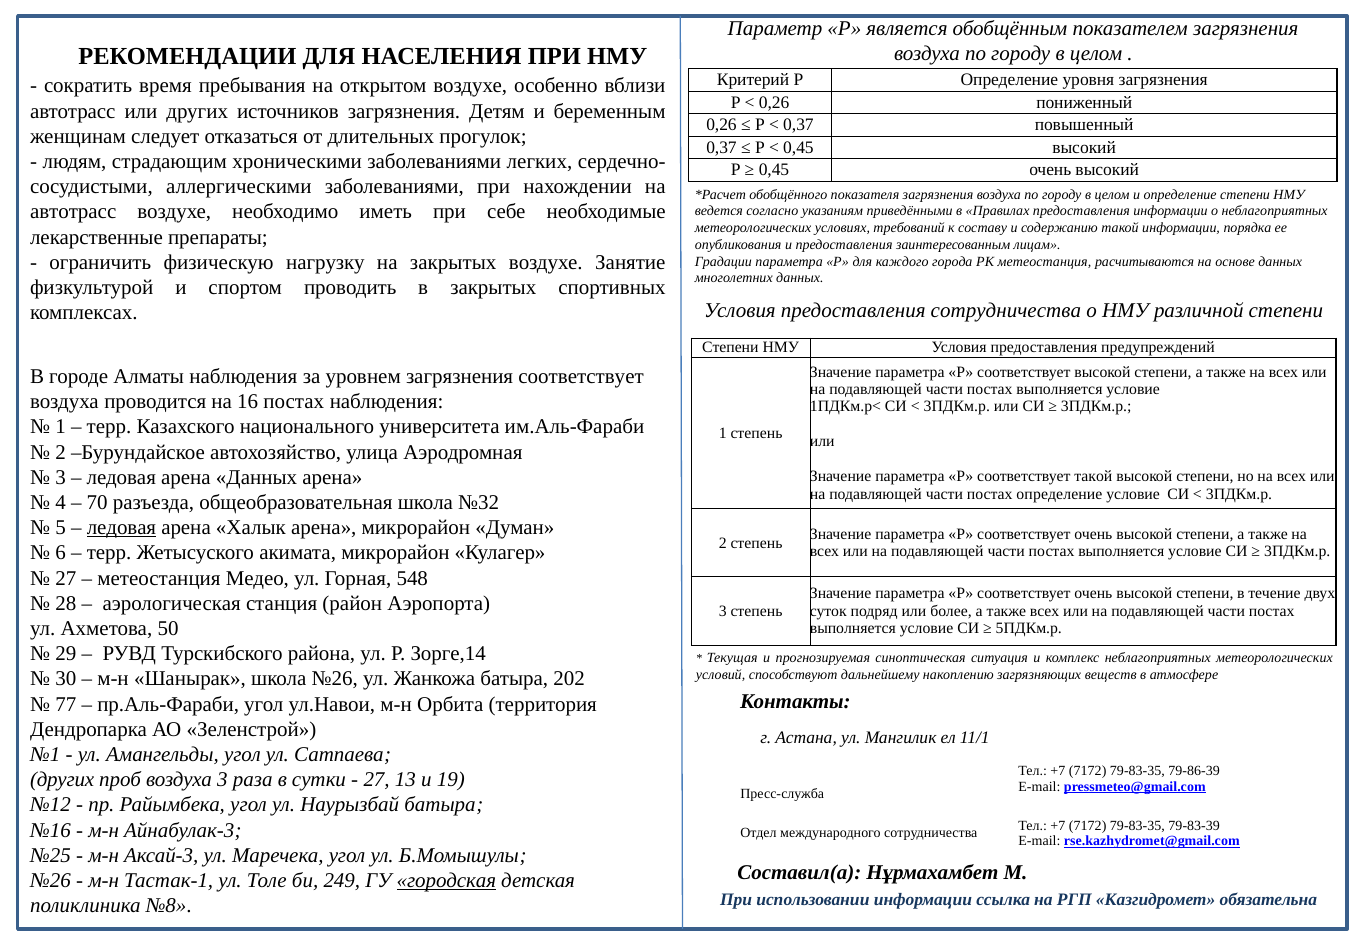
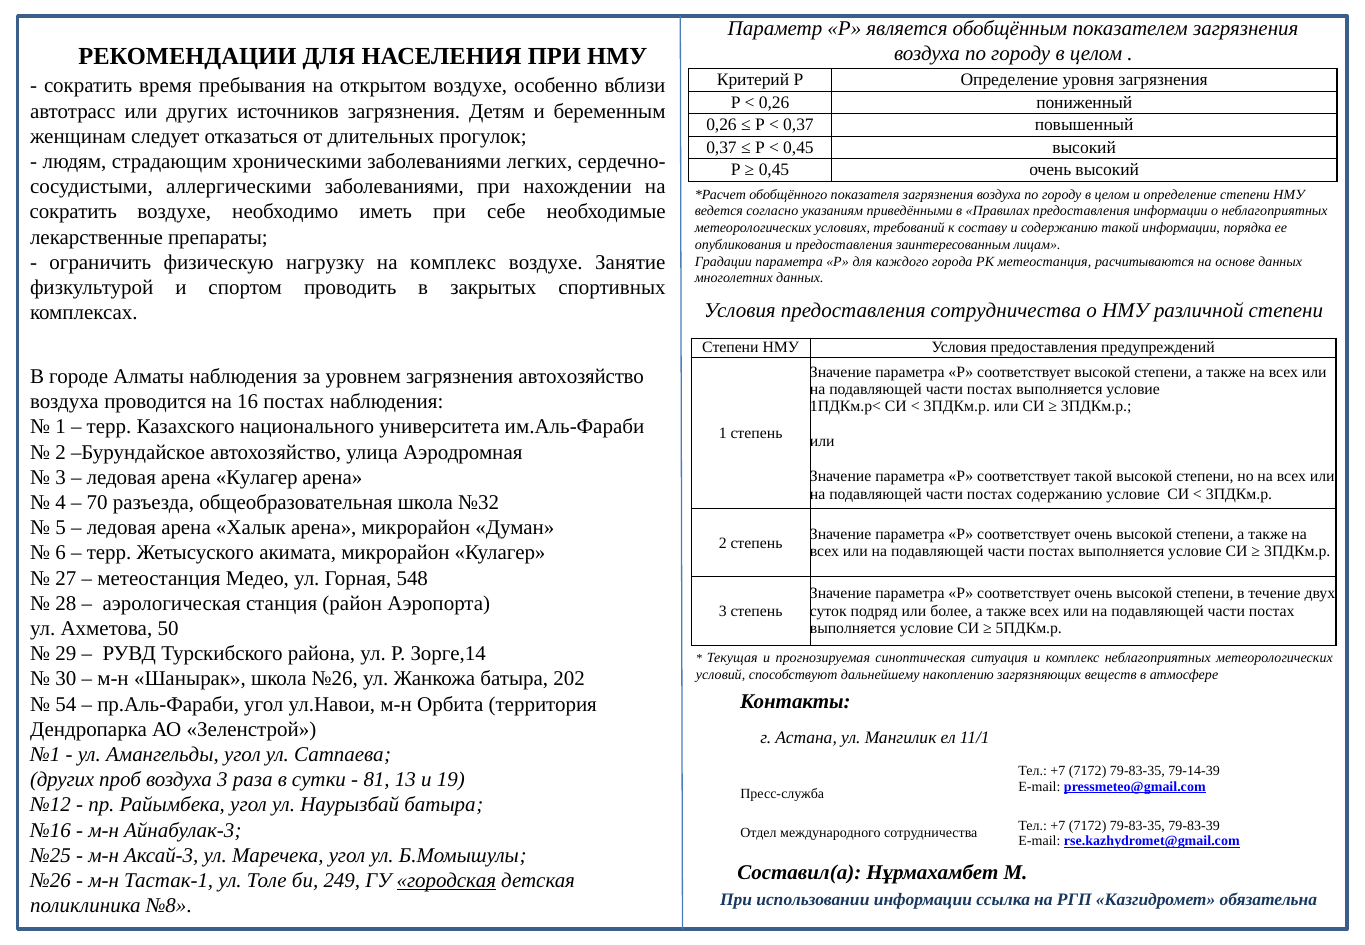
автотрасс at (73, 212): автотрасс -> сократить
на закрытых: закрытых -> комплекс
загрязнения соответствует: соответствует -> автохозяйство
арена Данных: Данных -> Кулагер
постах определение: определение -> содержанию
ледовая at (121, 528) underline: present -> none
77: 77 -> 54
79-86-39: 79-86-39 -> 79-14-39
27 at (377, 780): 27 -> 81
